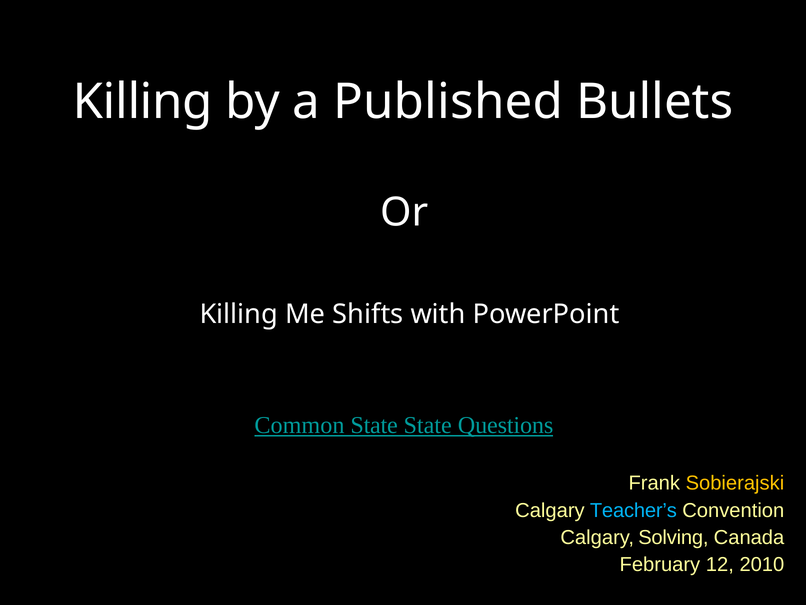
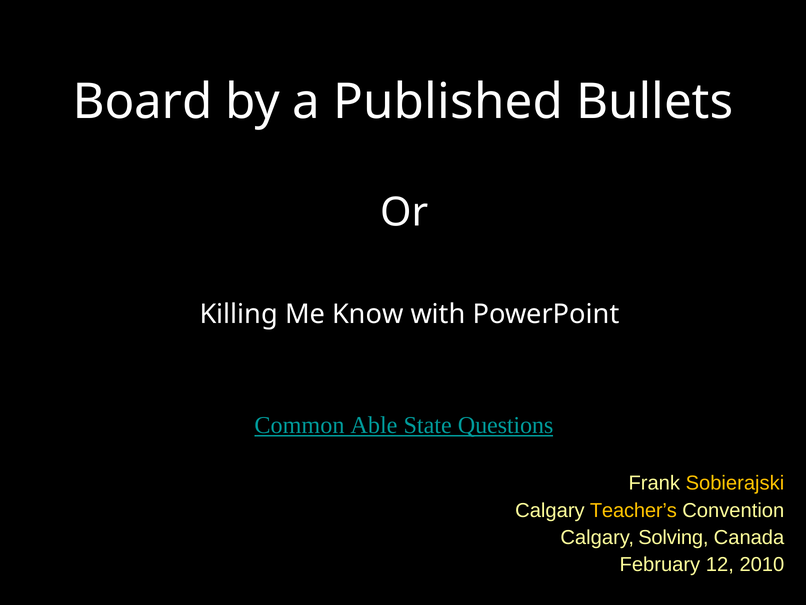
Killing at (143, 102): Killing -> Board
Shifts: Shifts -> Know
Common State: State -> Able
Teacher’s colour: light blue -> yellow
